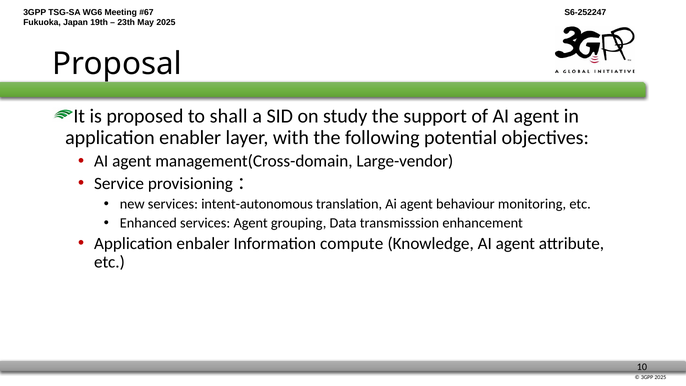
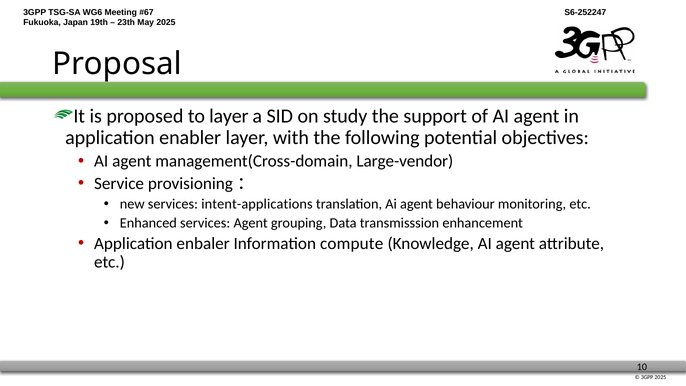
to shall: shall -> layer
intent-autonomous: intent-autonomous -> intent-applications
